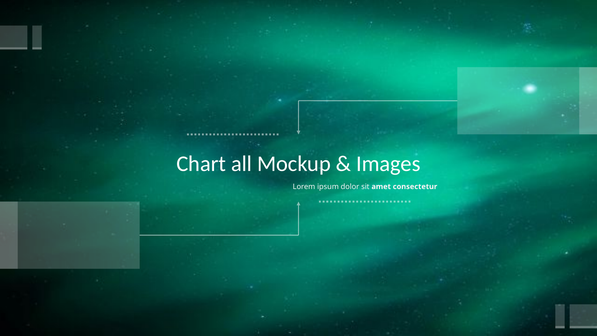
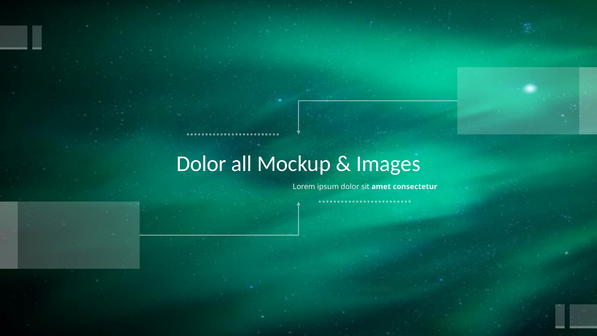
Chart at (201, 164): Chart -> Dolor
